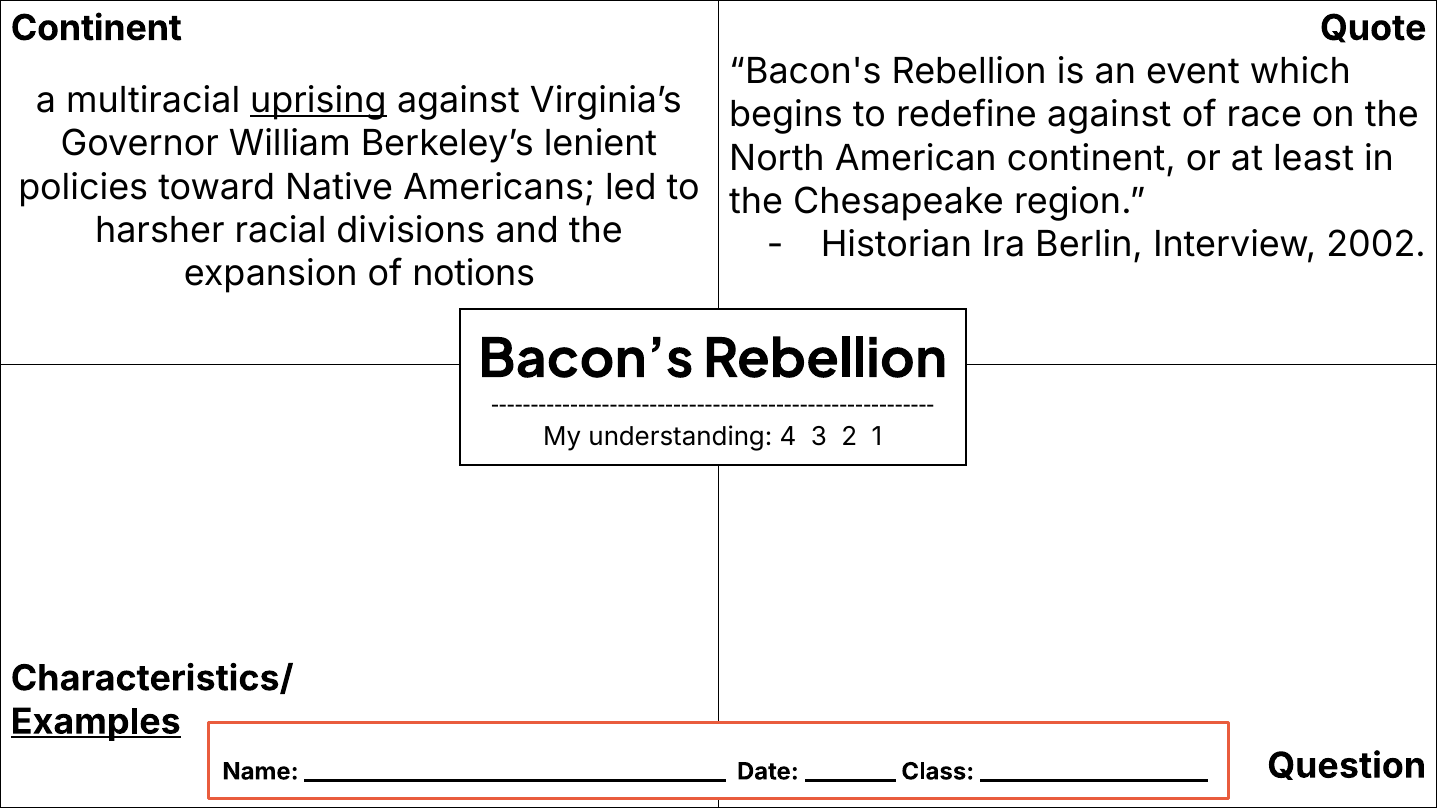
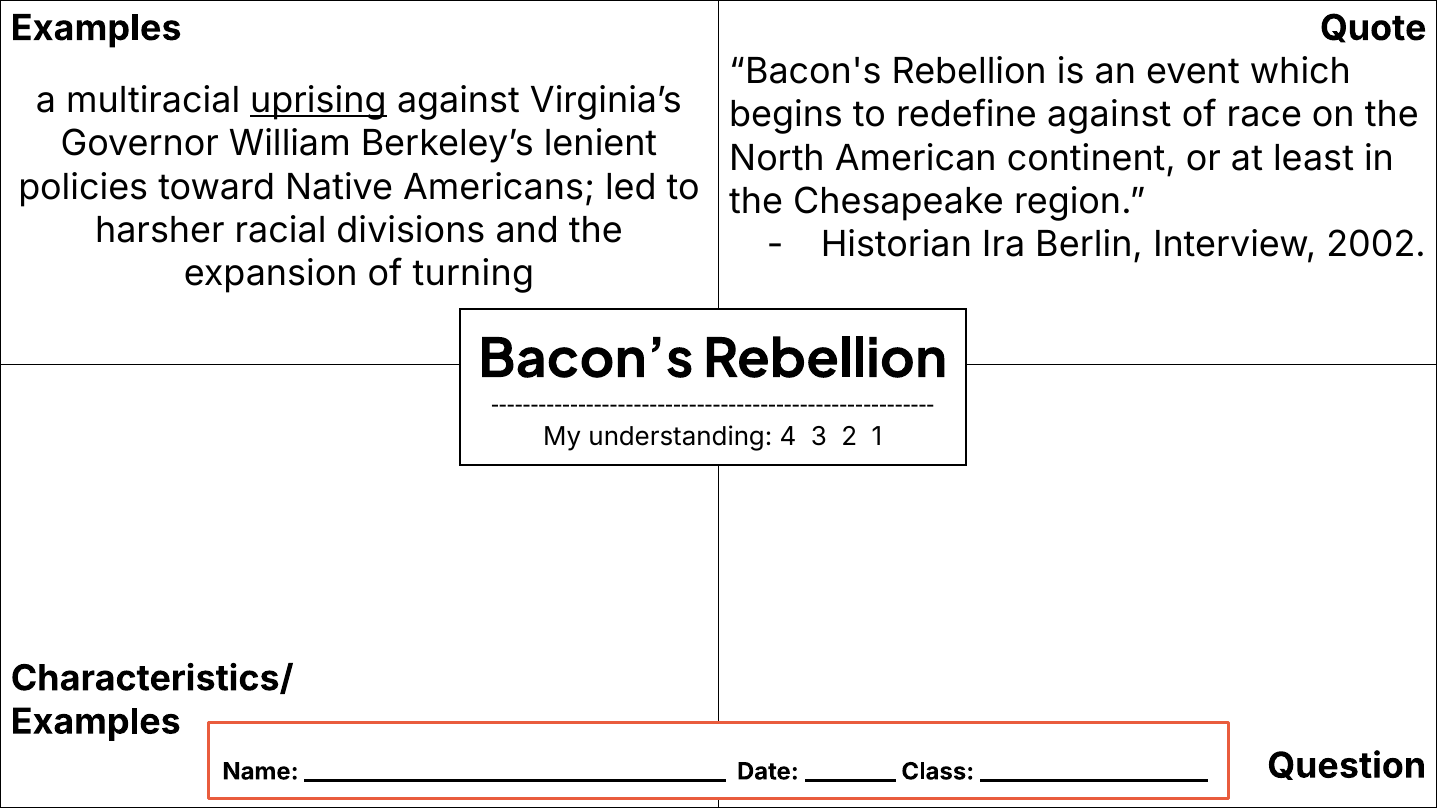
Continent at (96, 28): Continent -> Examples
notions: notions -> turning
Examples at (96, 722) underline: present -> none
